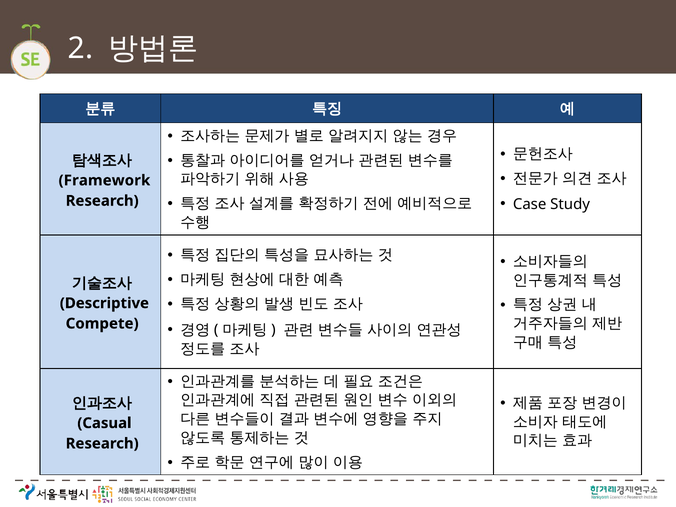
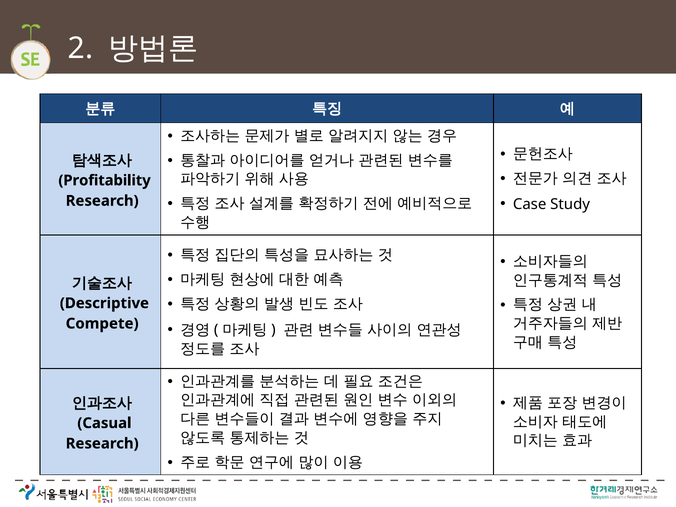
Framework: Framework -> Profitability
